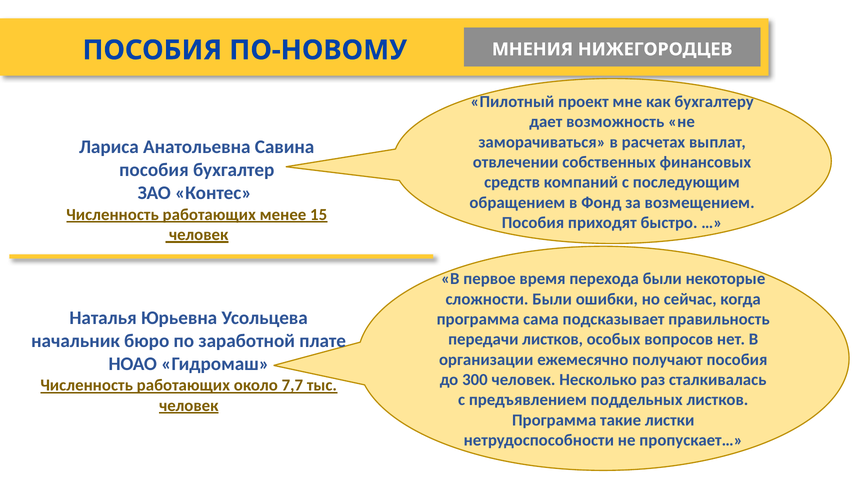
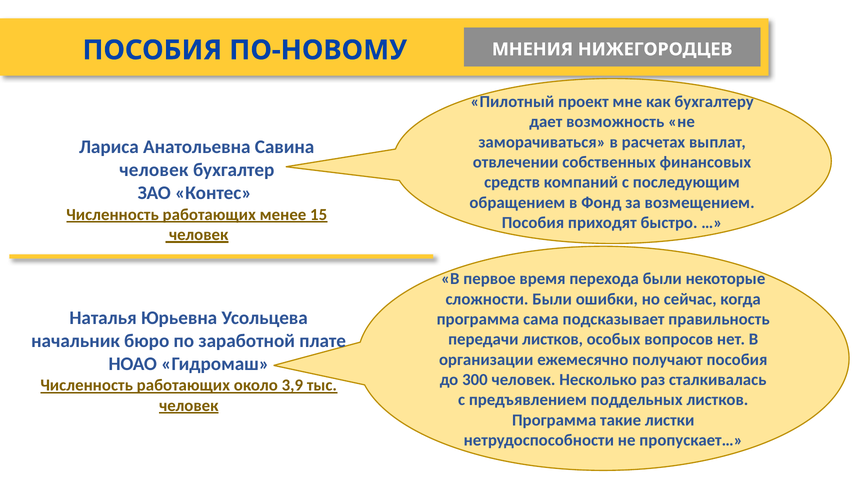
пособия at (154, 170): пособия -> человек
7,7: 7,7 -> 3,9
